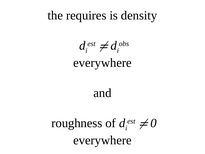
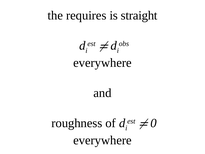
density: density -> straight
